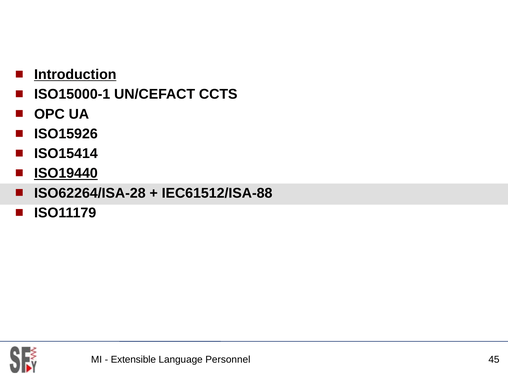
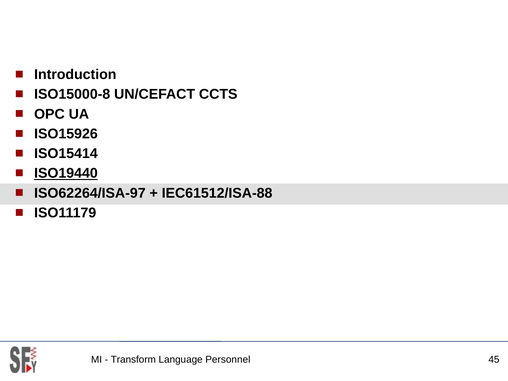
Introduction underline: present -> none
ISO15000-1: ISO15000-1 -> ISO15000-8
ISO62264/ISA-28: ISO62264/ISA-28 -> ISO62264/ISA-97
Extensible: Extensible -> Transform
